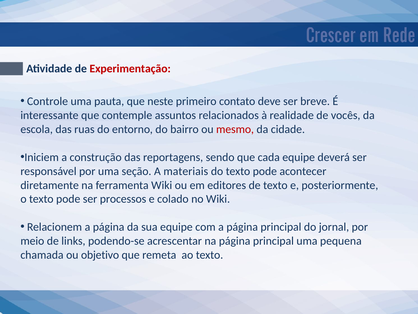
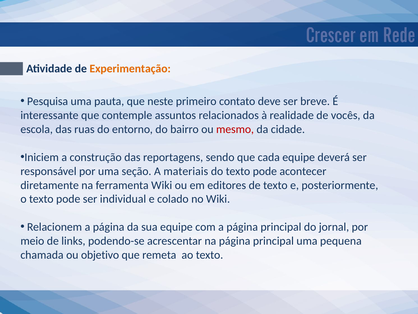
Experimentação colour: red -> orange
Controle: Controle -> Pesquisa
processos: processos -> individual
